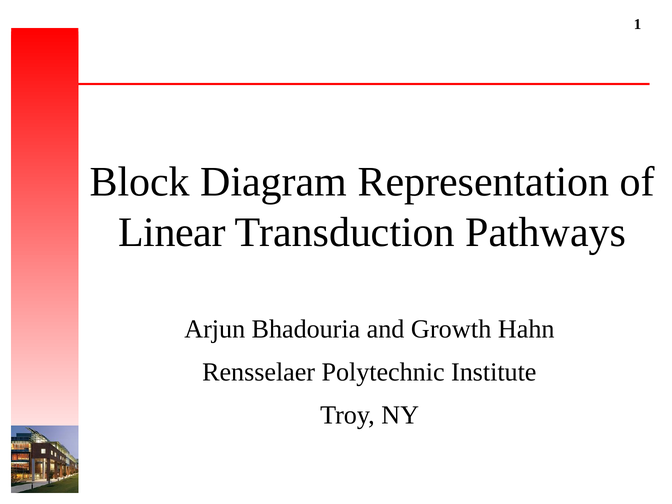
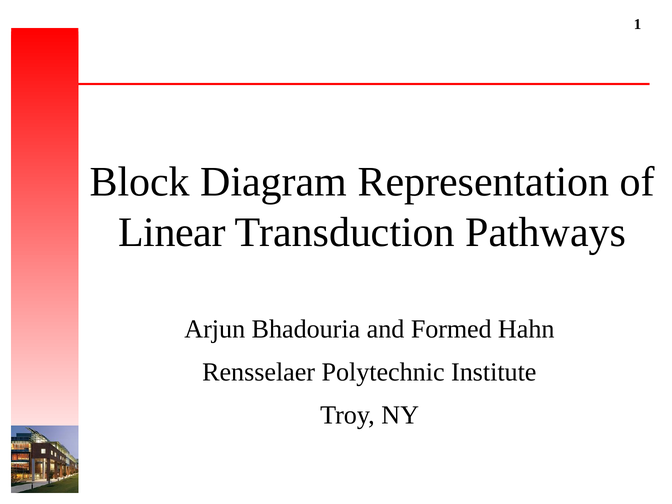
Growth: Growth -> Formed
